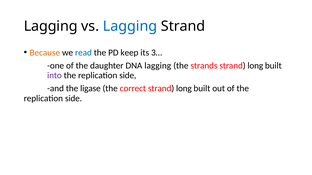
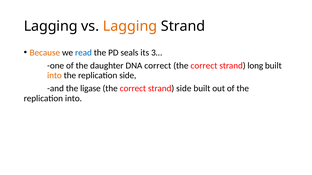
Lagging at (130, 26) colour: blue -> orange
keep: keep -> seals
DNA lagging: lagging -> correct
strands at (204, 66): strands -> correct
into at (54, 76) colour: purple -> orange
long at (184, 89): long -> side
side at (74, 99): side -> into
